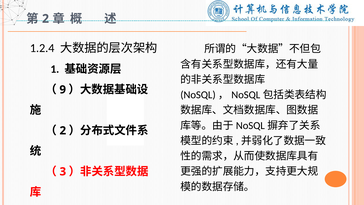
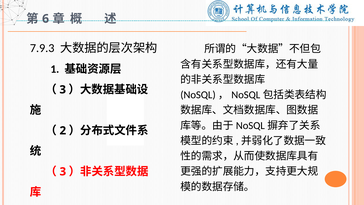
2 at (46, 19): 2 -> 6
1.2.4: 1.2.4 -> 7.9.3
9 at (63, 90): 9 -> 3
